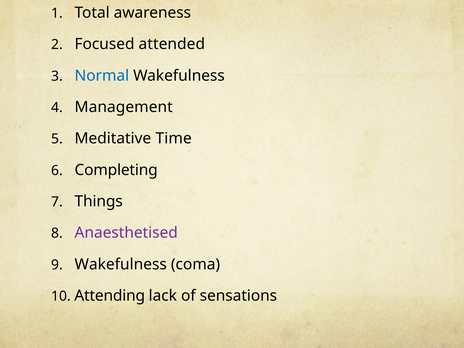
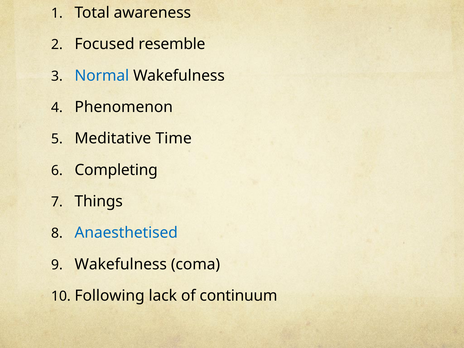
attended: attended -> resemble
Management: Management -> Phenomenon
Anaesthetised colour: purple -> blue
Attending: Attending -> Following
sensations: sensations -> continuum
